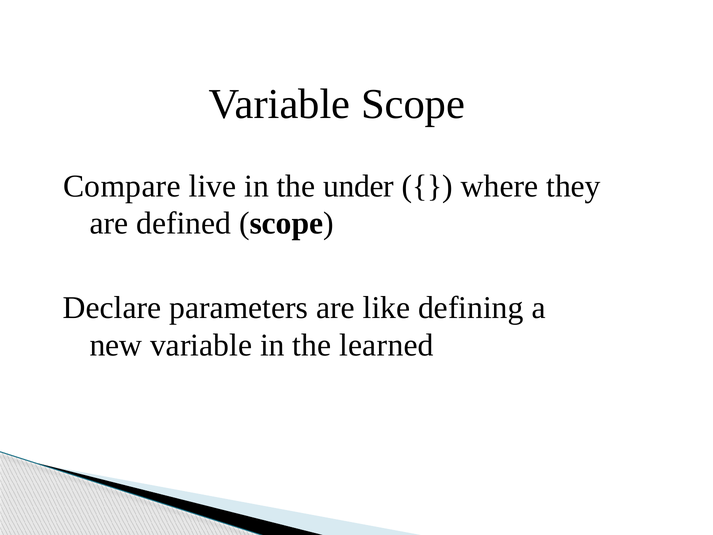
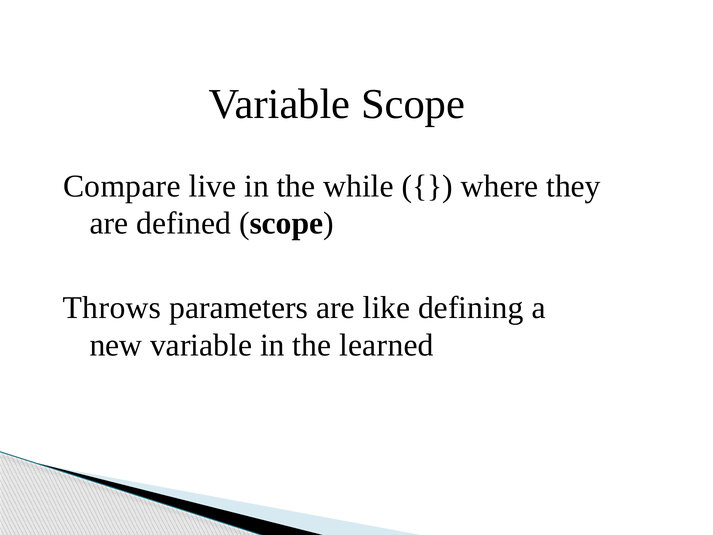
under: under -> while
Declare: Declare -> Throws
